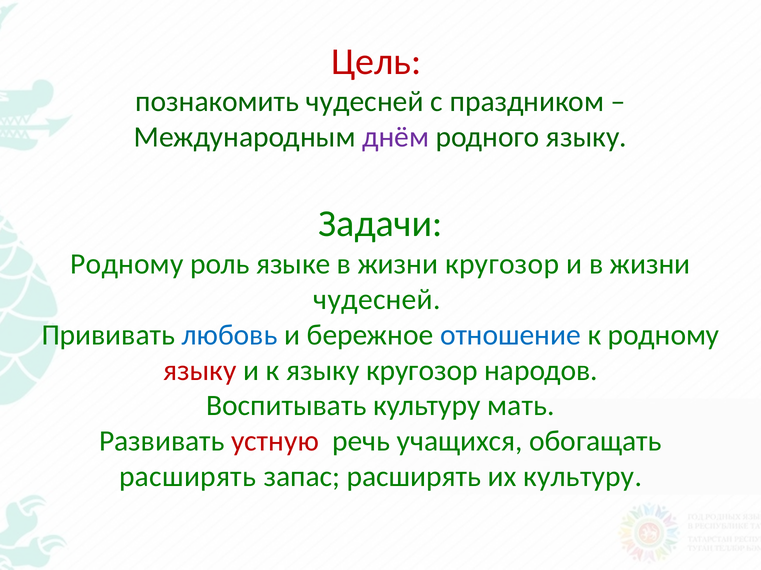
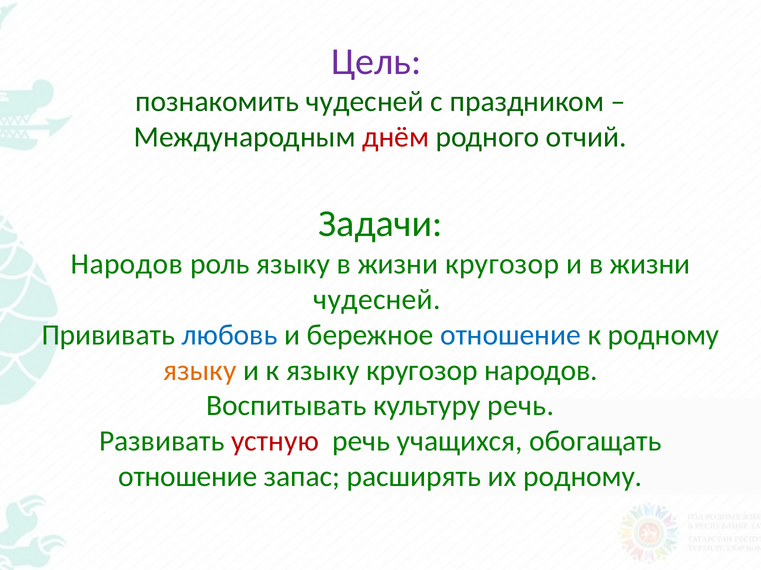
Цель colour: red -> purple
днём colour: purple -> red
родного языку: языку -> отчий
Родному at (127, 264): Родному -> Народов
роль языке: языке -> языку
языку at (200, 371) colour: red -> orange
культуру мать: мать -> речь
расширять at (188, 477): расширять -> отношение
их культуру: культуру -> родному
